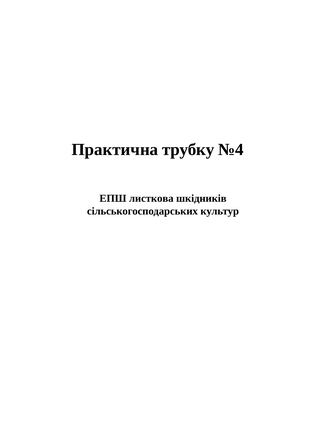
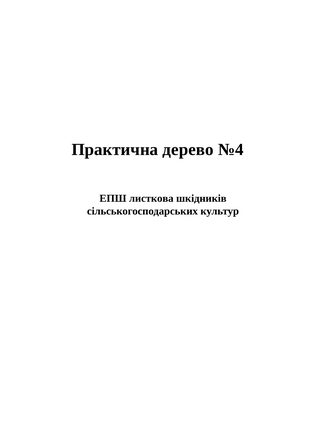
трубку: трубку -> дерево
